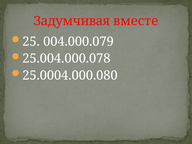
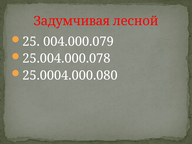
вместе: вместе -> лесной
